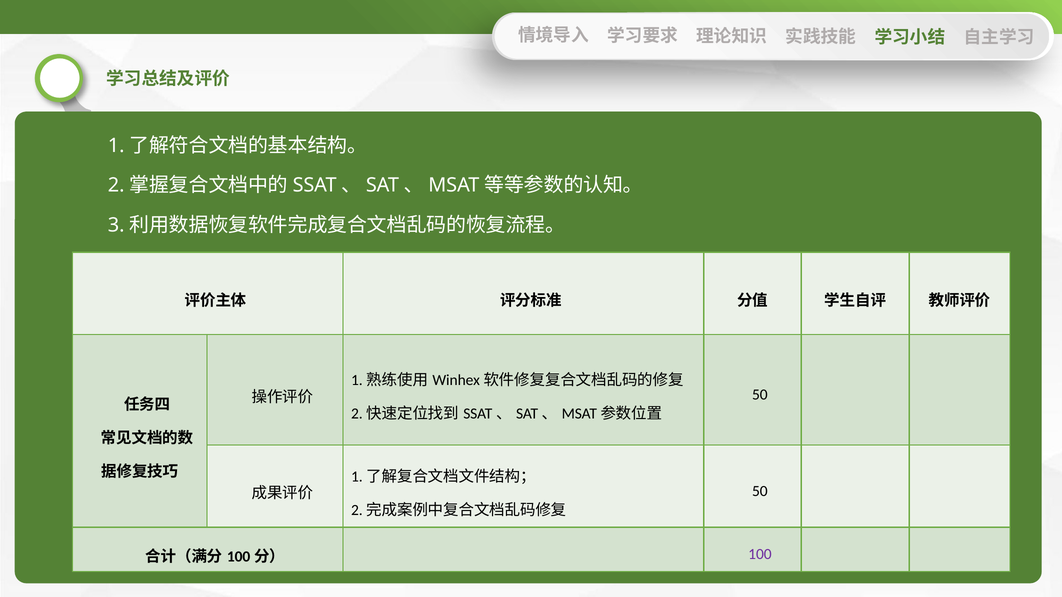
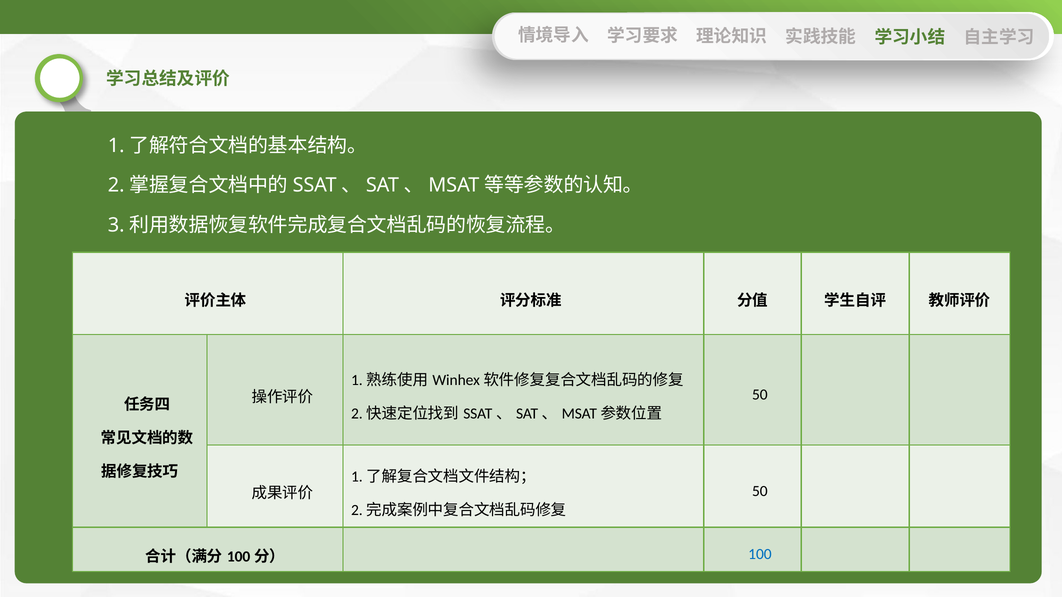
100 colour: purple -> blue
